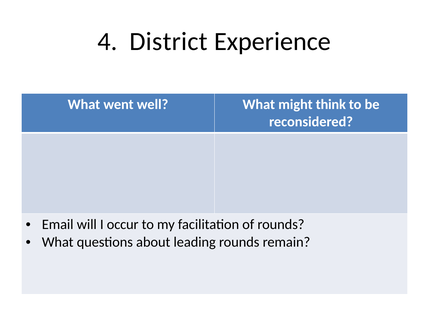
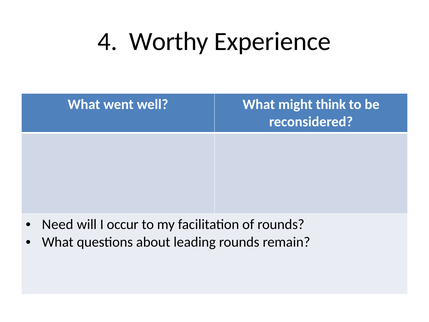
District: District -> Worthy
Email: Email -> Need
